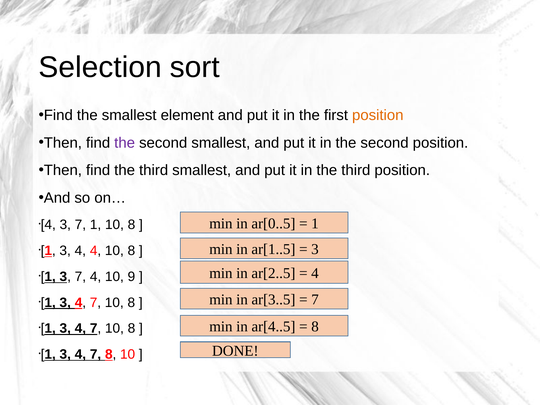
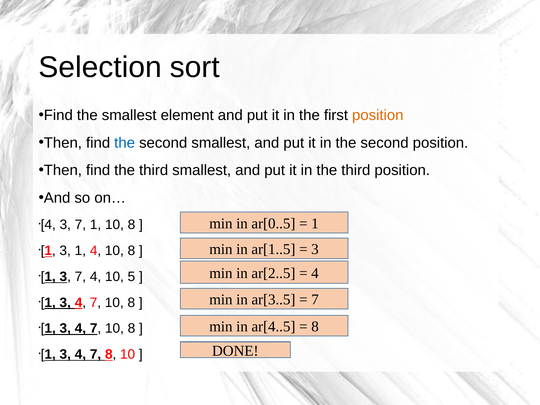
the at (125, 143) colour: purple -> blue
4 at (80, 251): 4 -> 1
9: 9 -> 5
